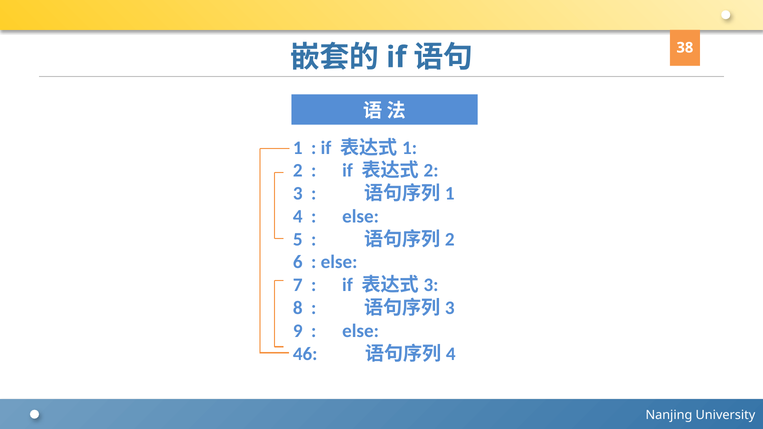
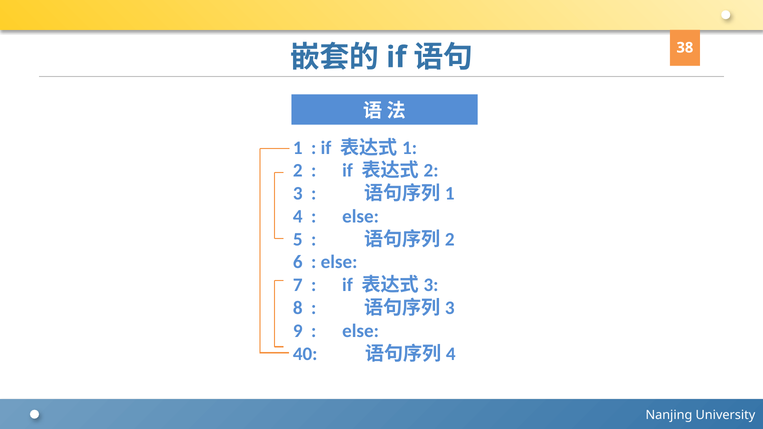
46: 46 -> 40
